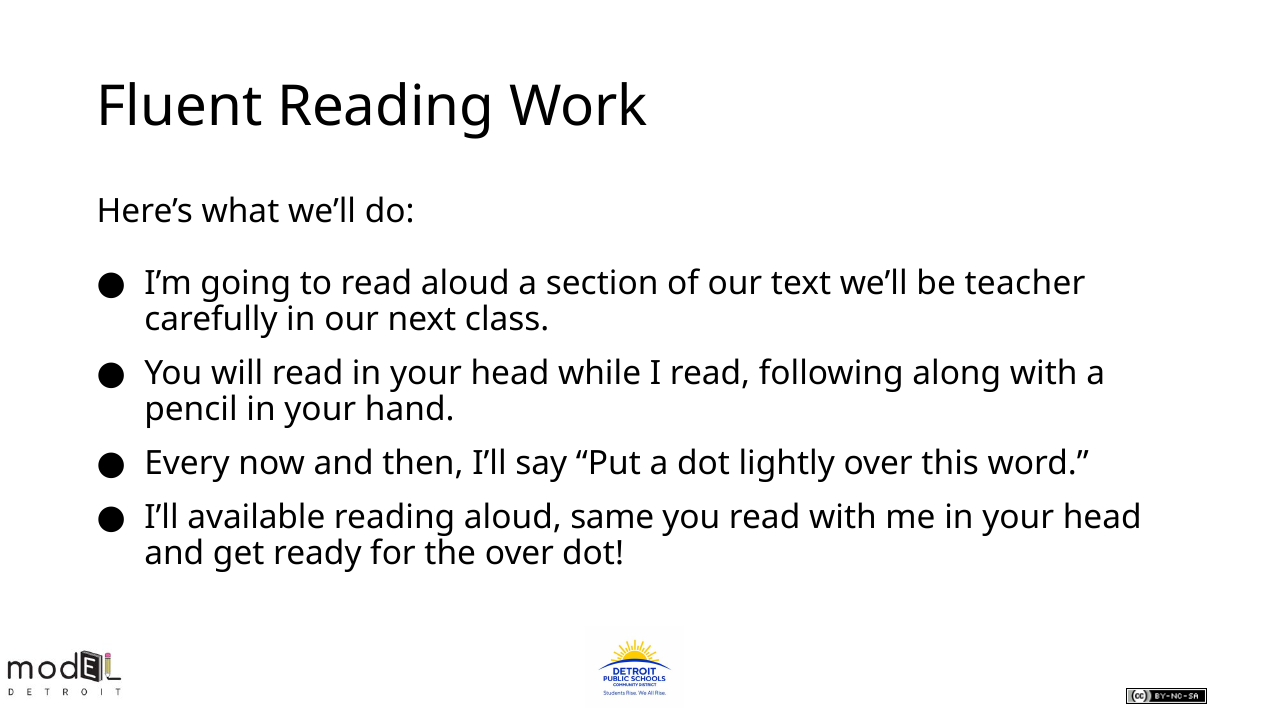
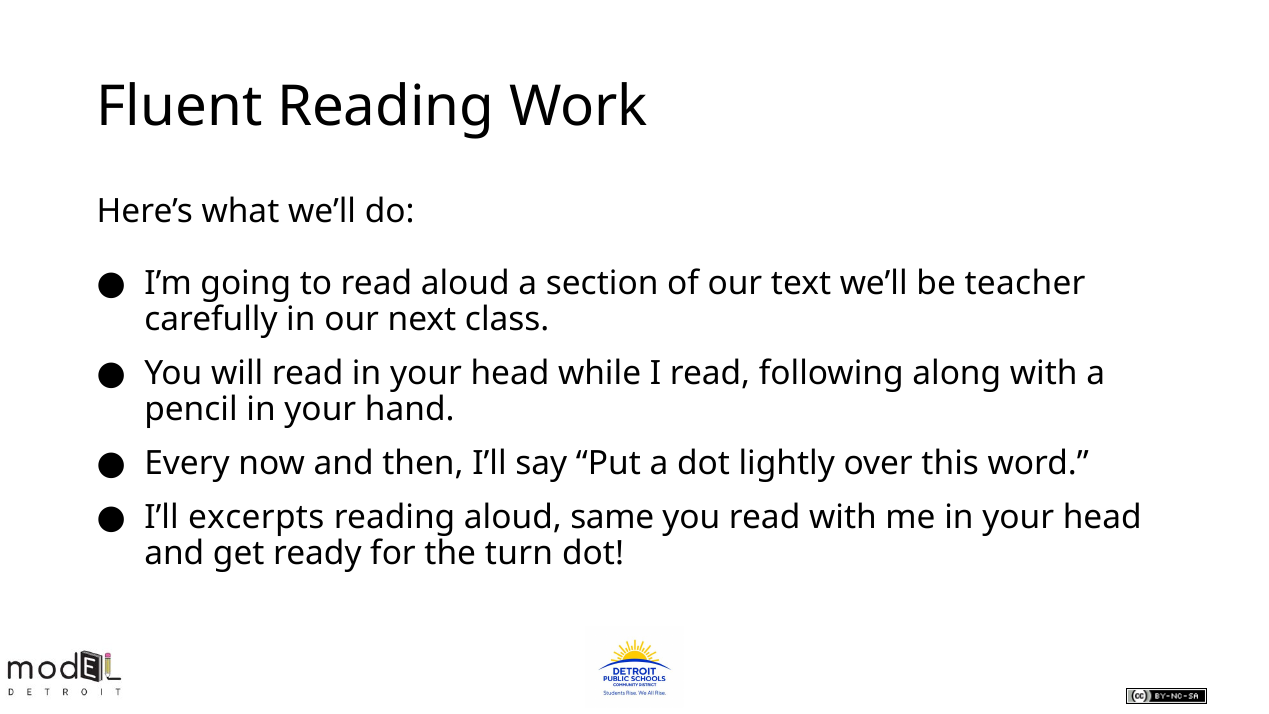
available: available -> excerpts
the over: over -> turn
